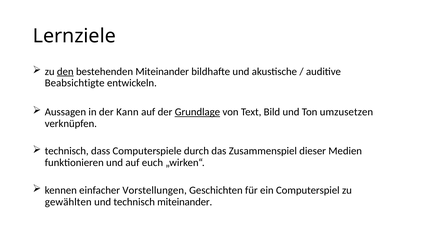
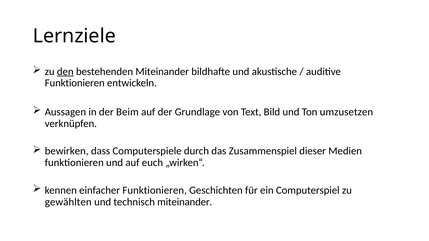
Beabsichtigte at (75, 83): Beabsichtigte -> Funktionieren
Kann: Kann -> Beim
Grundlage underline: present -> none
technisch at (67, 151): technisch -> bewirken
einfacher Vorstellungen: Vorstellungen -> Funktionieren
